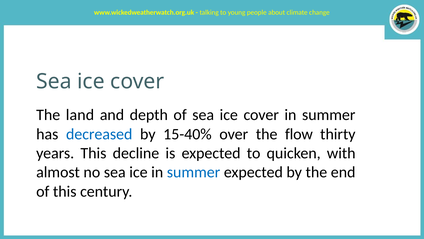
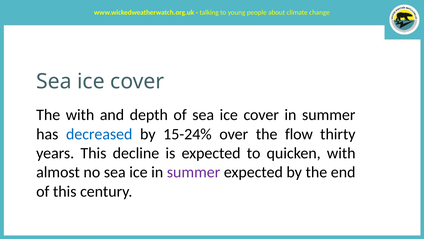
The land: land -> with
15-40%: 15-40% -> 15-24%
summer at (194, 172) colour: blue -> purple
